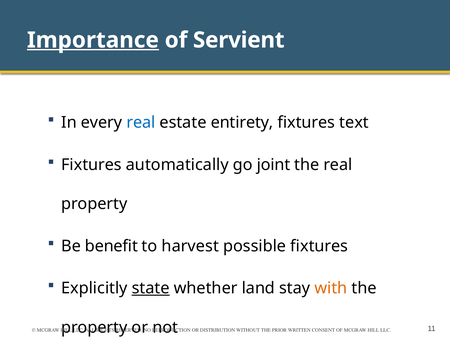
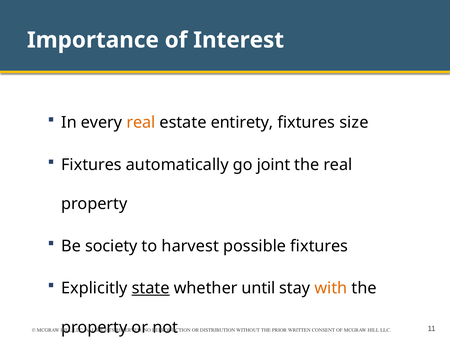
Importance underline: present -> none
Servient: Servient -> Interest
real at (141, 122) colour: blue -> orange
text: text -> size
benefit: benefit -> society
land: land -> until
